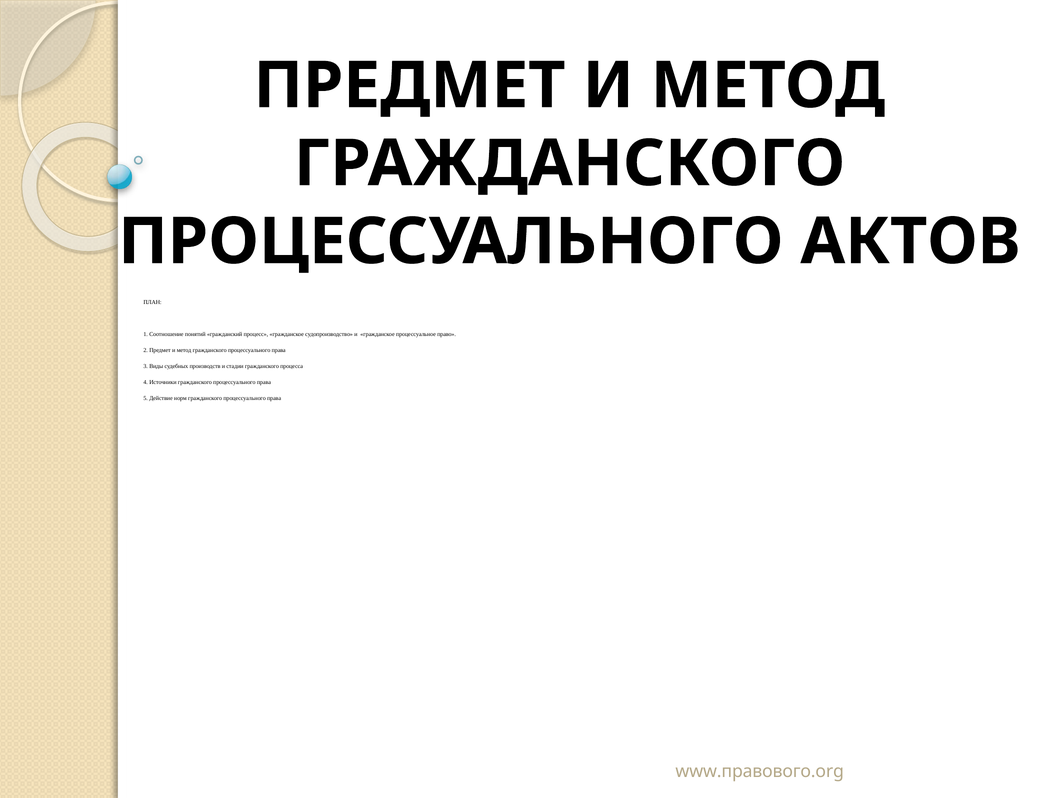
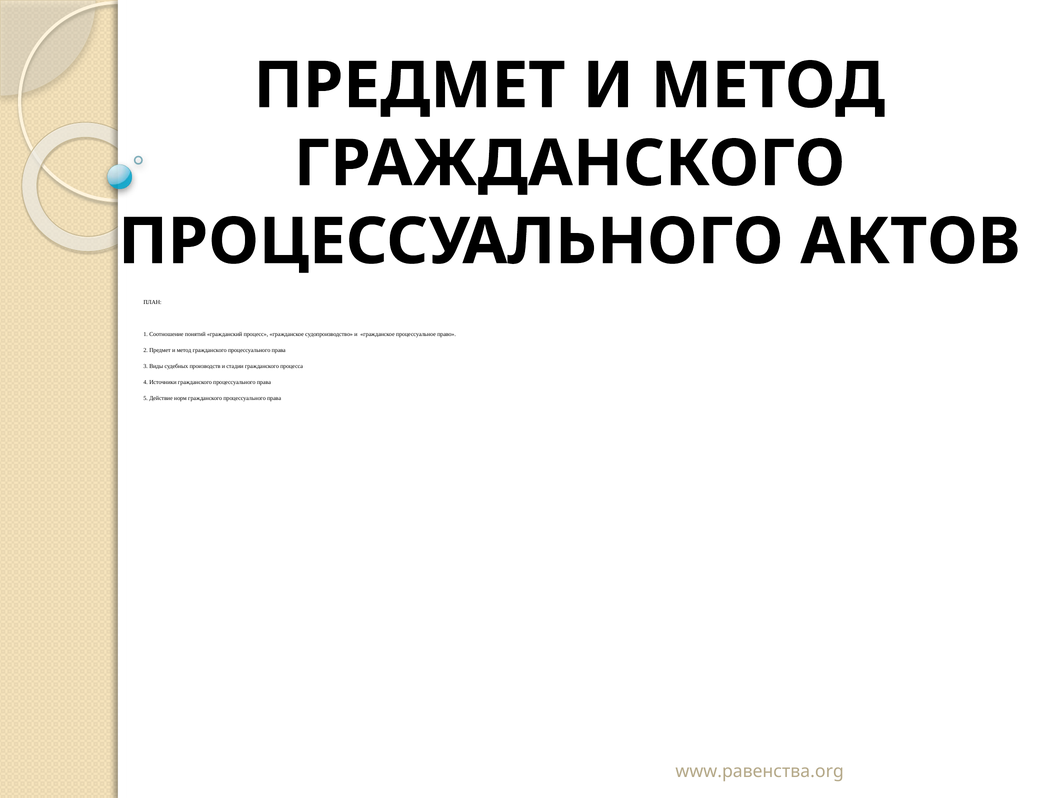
www.правового.org: www.правового.org -> www.равенства.org
